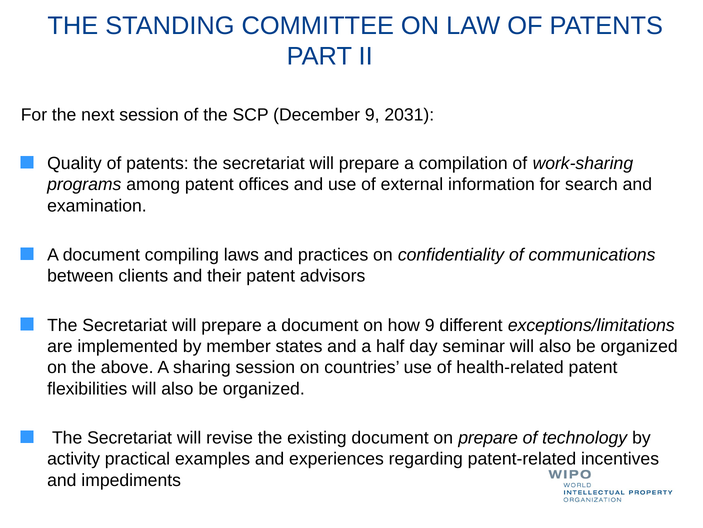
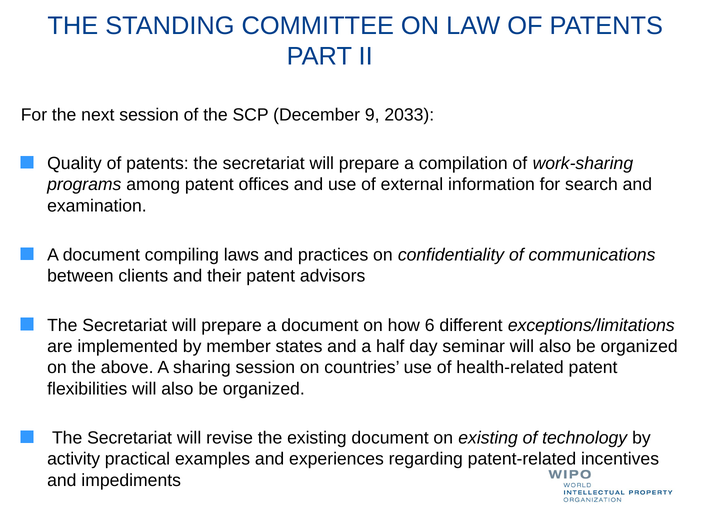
2031: 2031 -> 2033
how 9: 9 -> 6
on prepare: prepare -> existing
